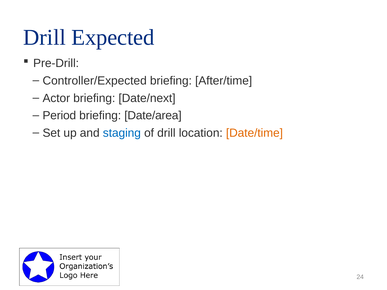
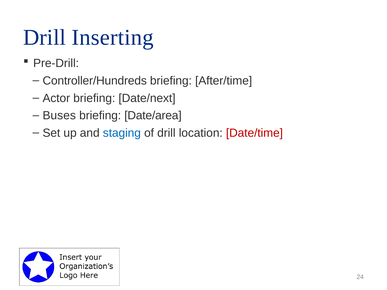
Expected: Expected -> Inserting
Controller/Expected: Controller/Expected -> Controller/Hundreds
Period: Period -> Buses
Date/time colour: orange -> red
